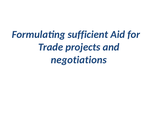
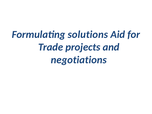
sufficient: sufficient -> solutions
